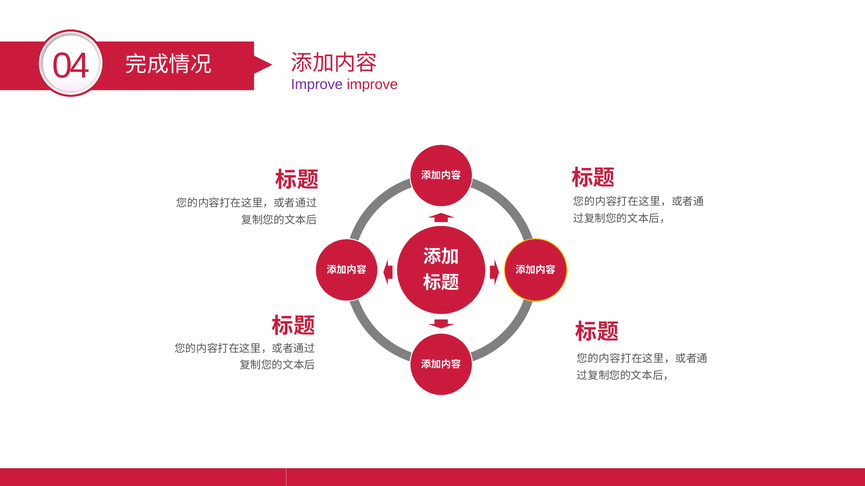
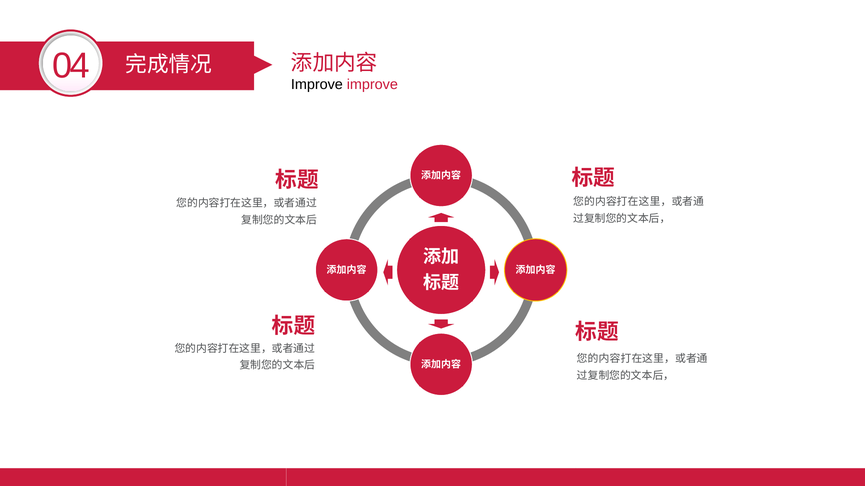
Improve at (317, 84) colour: purple -> black
